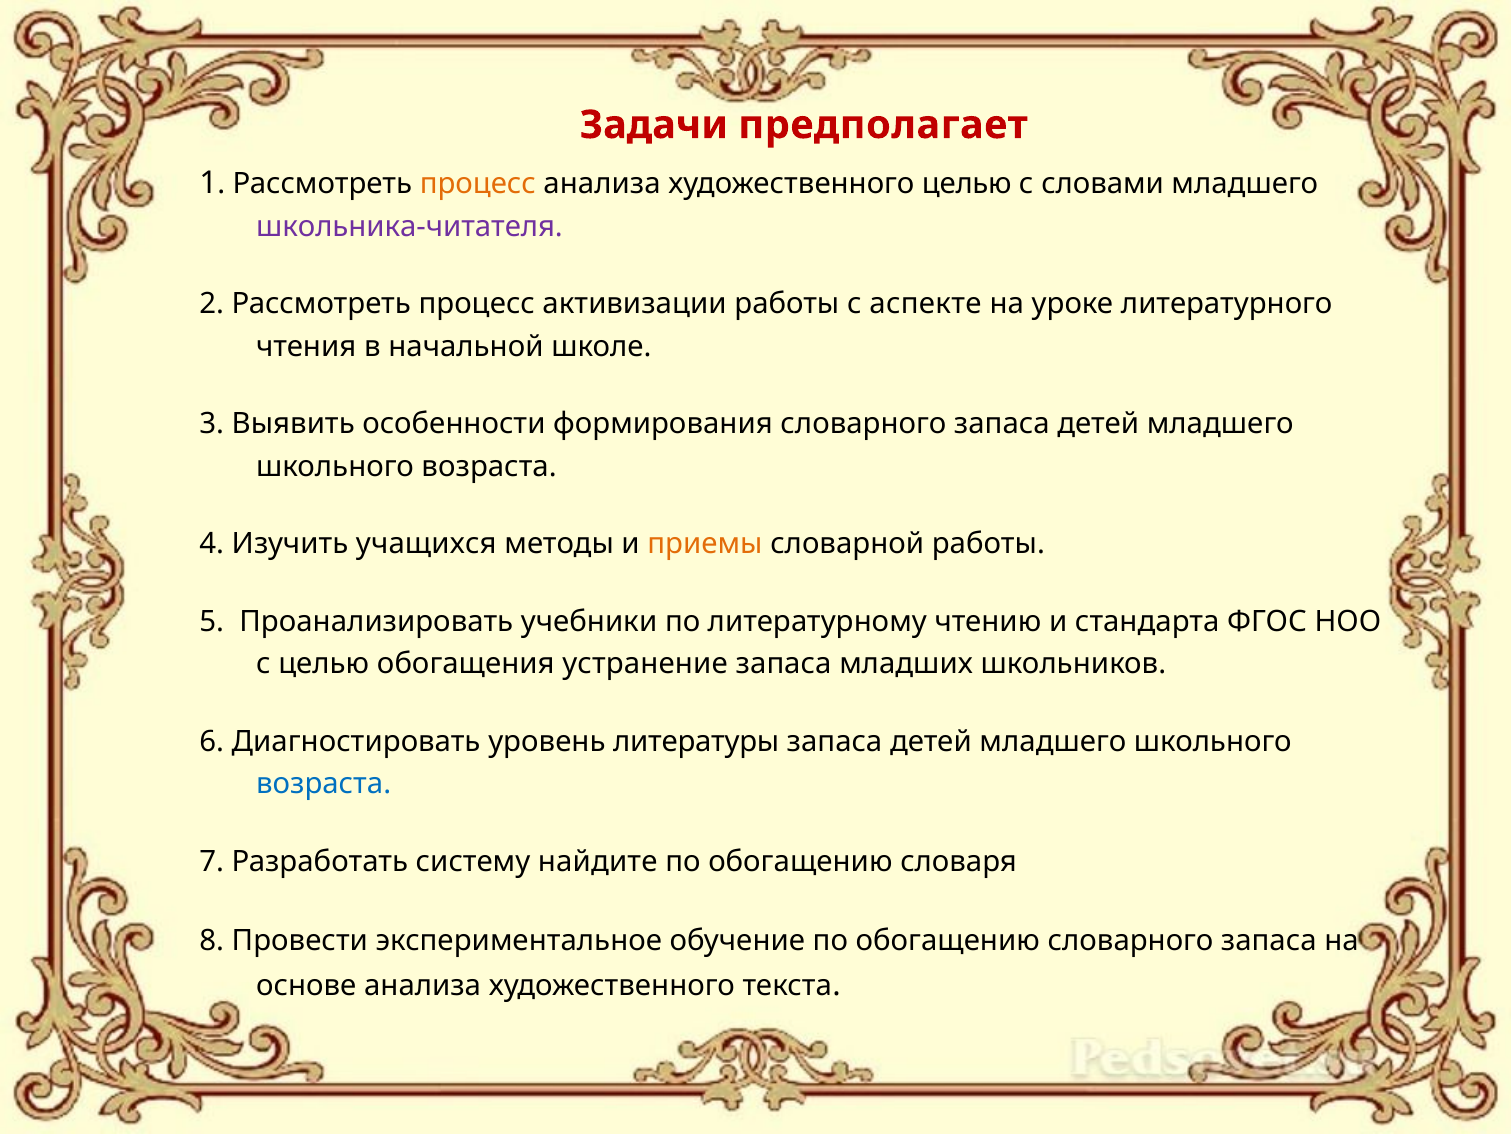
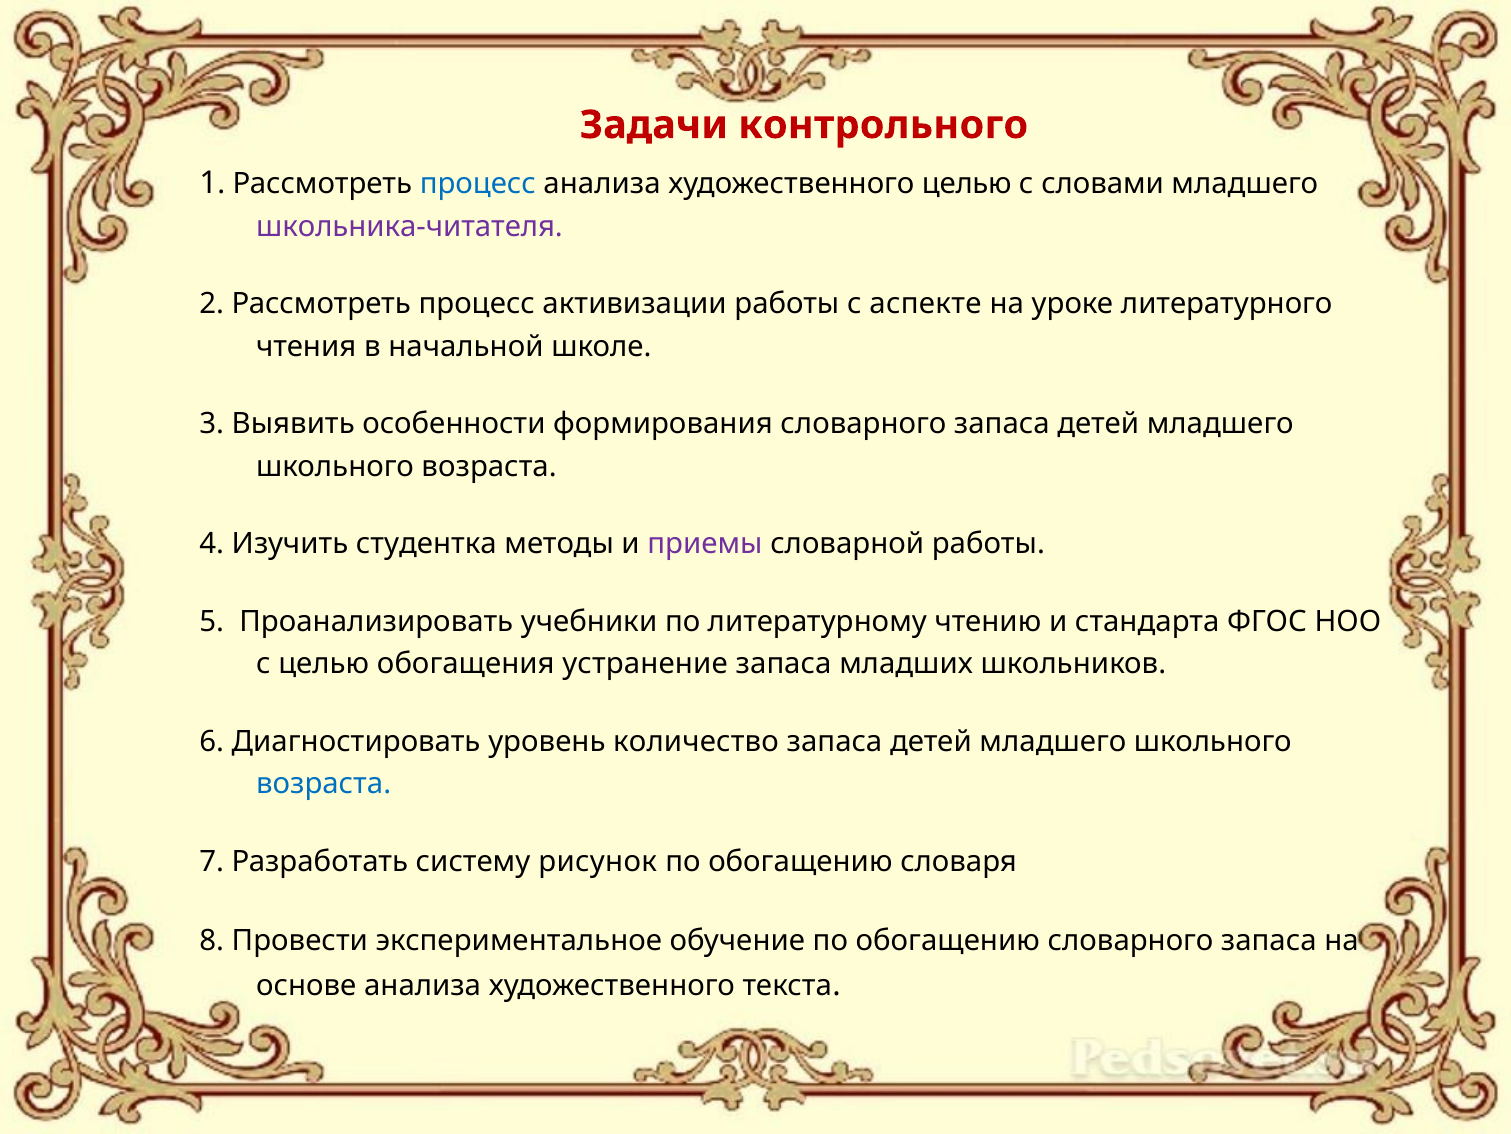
предполагает: предполагает -> контрольного
процесс at (478, 184) colour: orange -> blue
учащихся: учащихся -> студентка
приемы colour: orange -> purple
литературы: литературы -> количество
найдите: найдите -> рисунок
